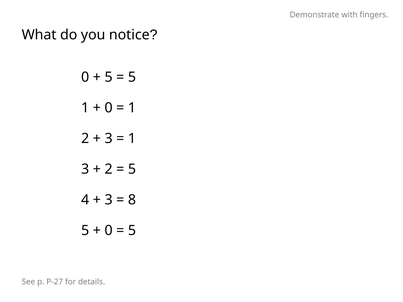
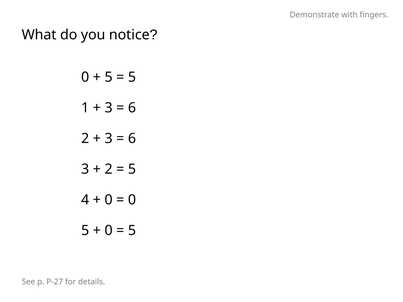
0 at (109, 108): 0 -> 3
1 at (132, 108): 1 -> 6
1 at (132, 139): 1 -> 6
3 at (109, 200): 3 -> 0
8 at (132, 200): 8 -> 0
